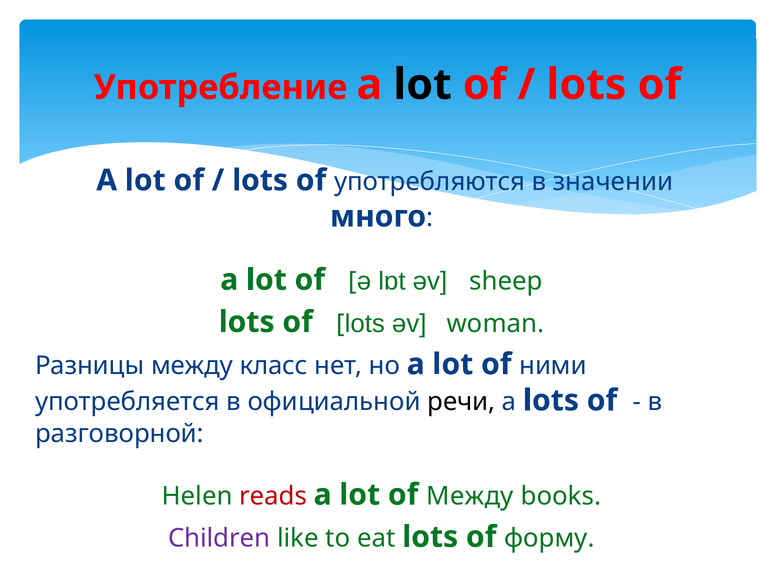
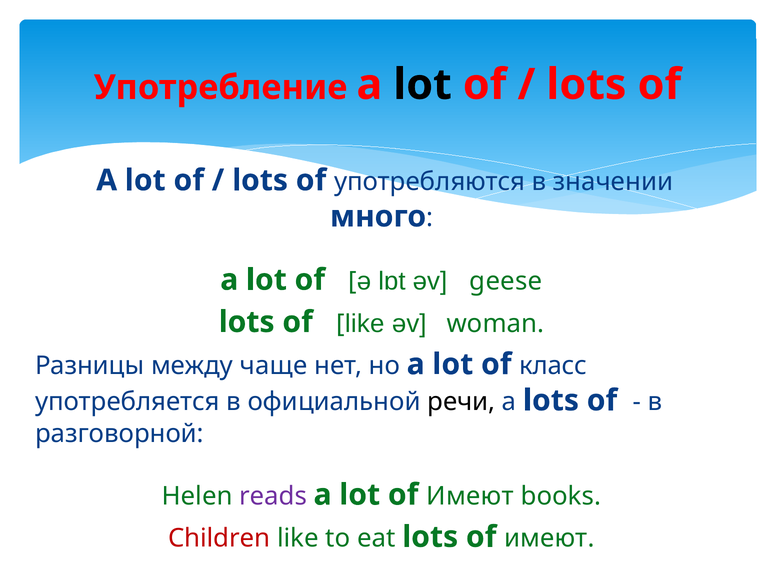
sheep: sheep -> geese
lots at (365, 324): lots -> like
класс: класс -> чаще
ними: ними -> класс
reads colour: red -> purple
lot of Между: Между -> Имеют
Children colour: purple -> red
lots of форму: форму -> имеют
